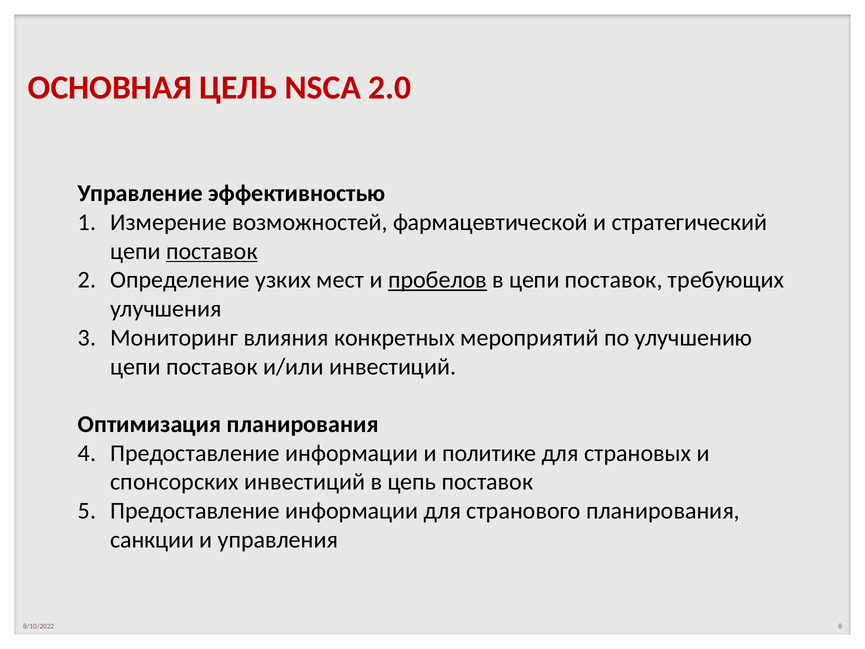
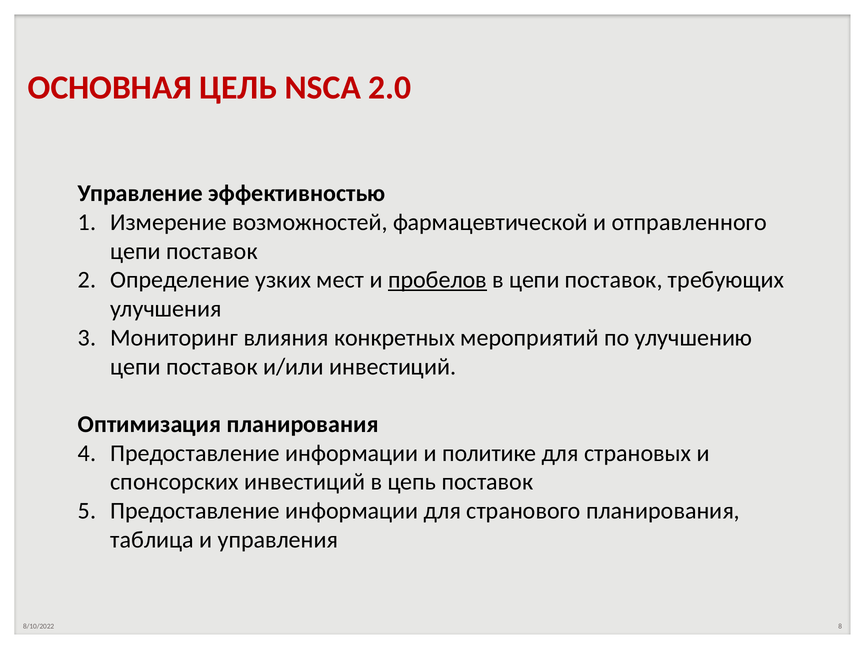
стратегический: стратегический -> отправленного
поставок at (212, 251) underline: present -> none
санкции: санкции -> таблица
